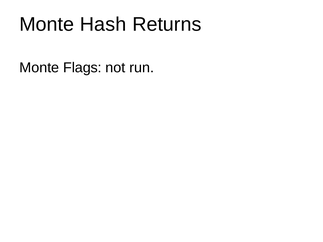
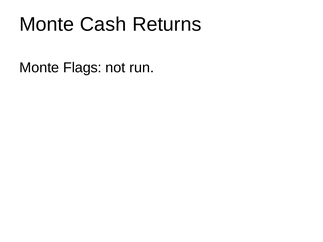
Hash: Hash -> Cash
